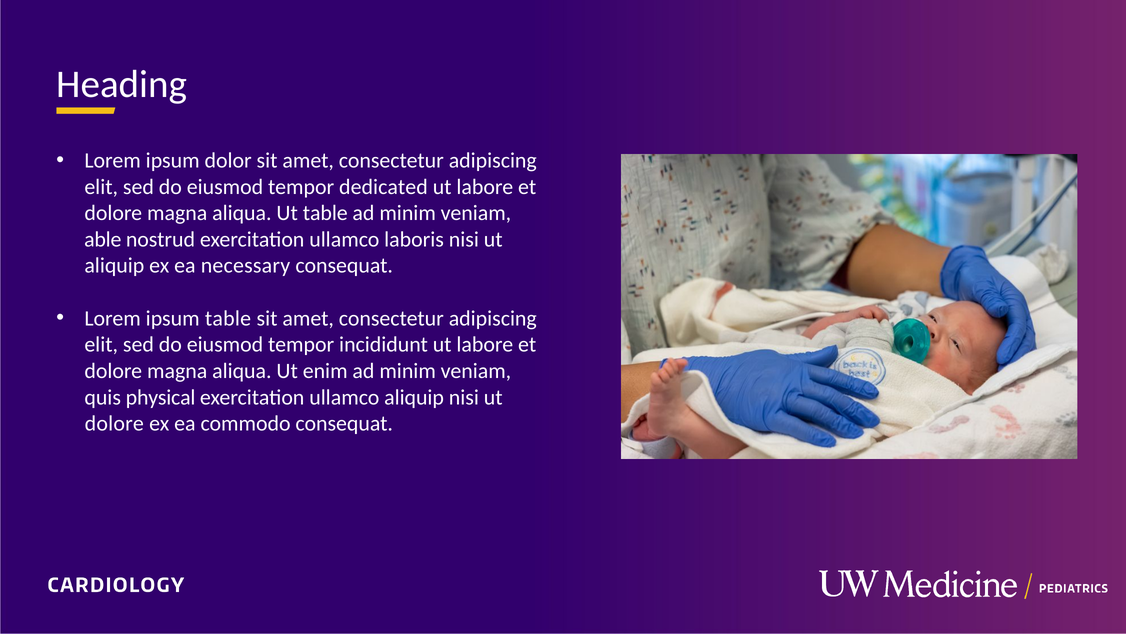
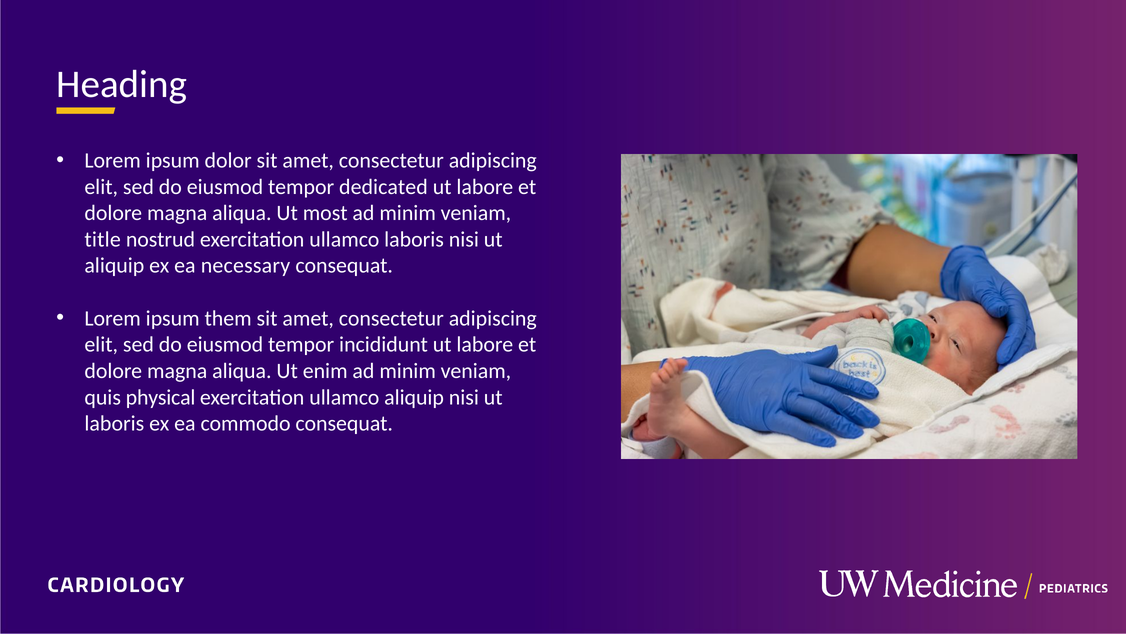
Ut table: table -> most
able: able -> title
ipsum table: table -> them
dolore at (114, 423): dolore -> laboris
